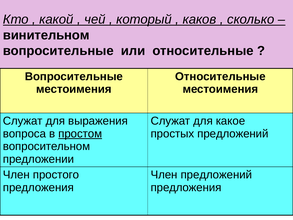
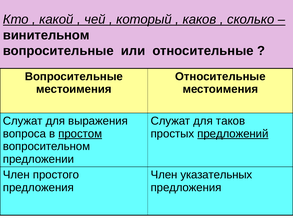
какое: какое -> таков
предложений at (233, 134) underline: none -> present
Член предложений: предложений -> указательных
